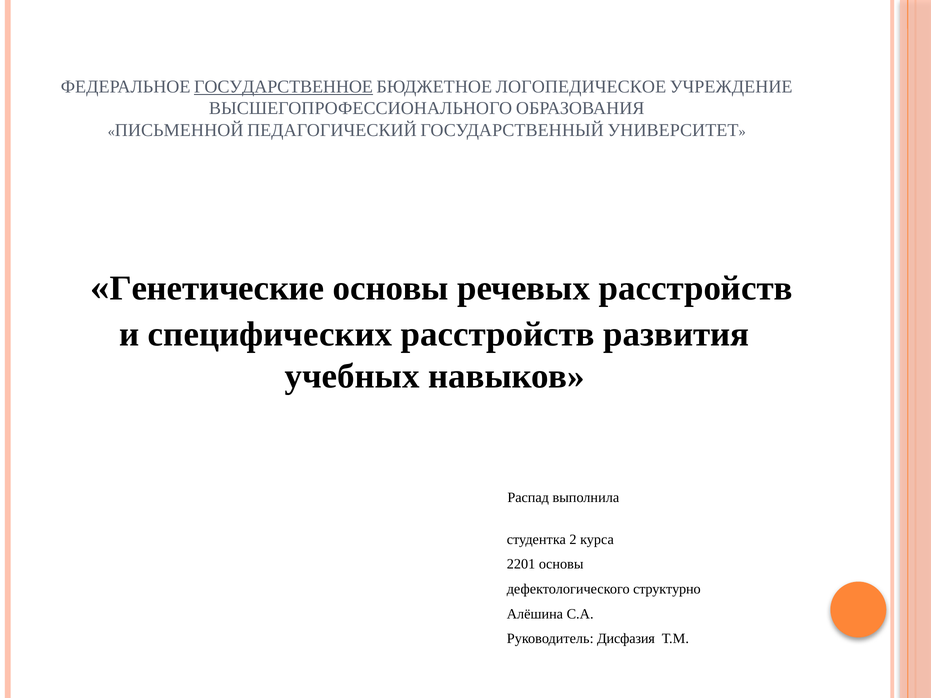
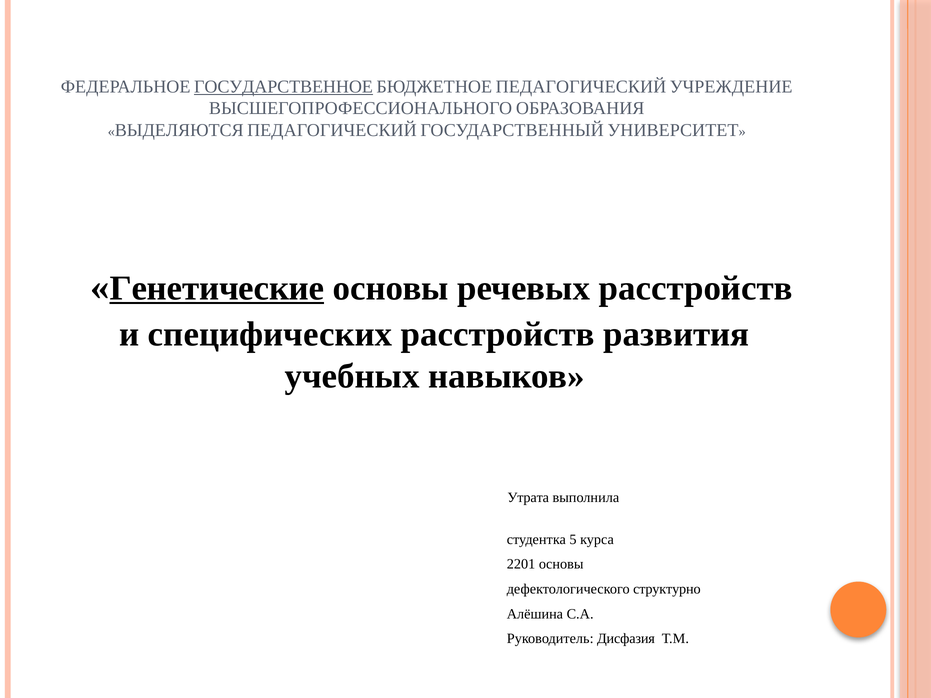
БЮДЖЕТНОЕ ЛОГОПЕДИЧЕСКОЕ: ЛОГОПЕДИЧЕСКОЕ -> ПЕДАГОГИЧЕСКИЙ
ПИСЬМЕННОЙ: ПИСЬМЕННОЙ -> ВЫДЕЛЯЮТСЯ
Генетические underline: none -> present
Распад: Распад -> Утрата
2: 2 -> 5
